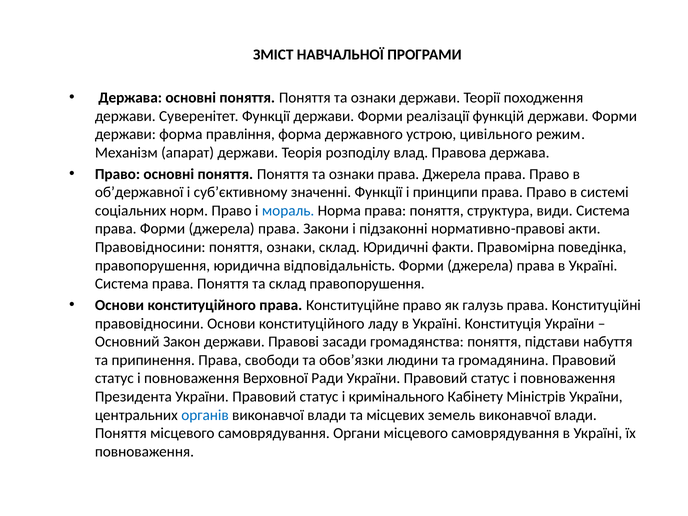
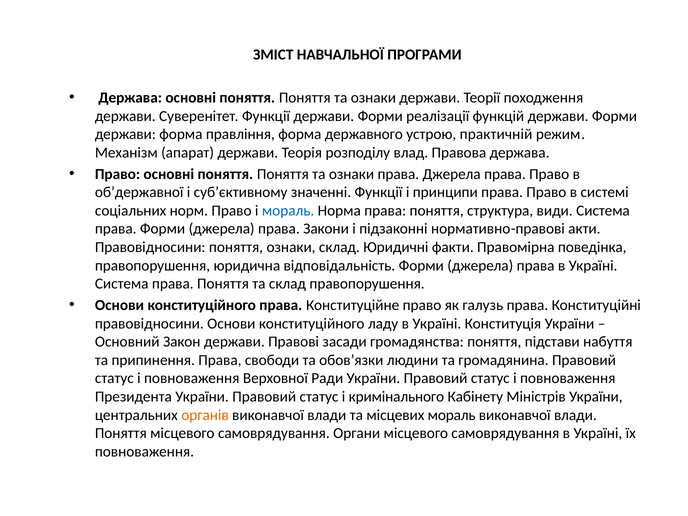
цивільного: цивільного -> практичній
органів colour: blue -> orange
місцевих земель: земель -> мораль
